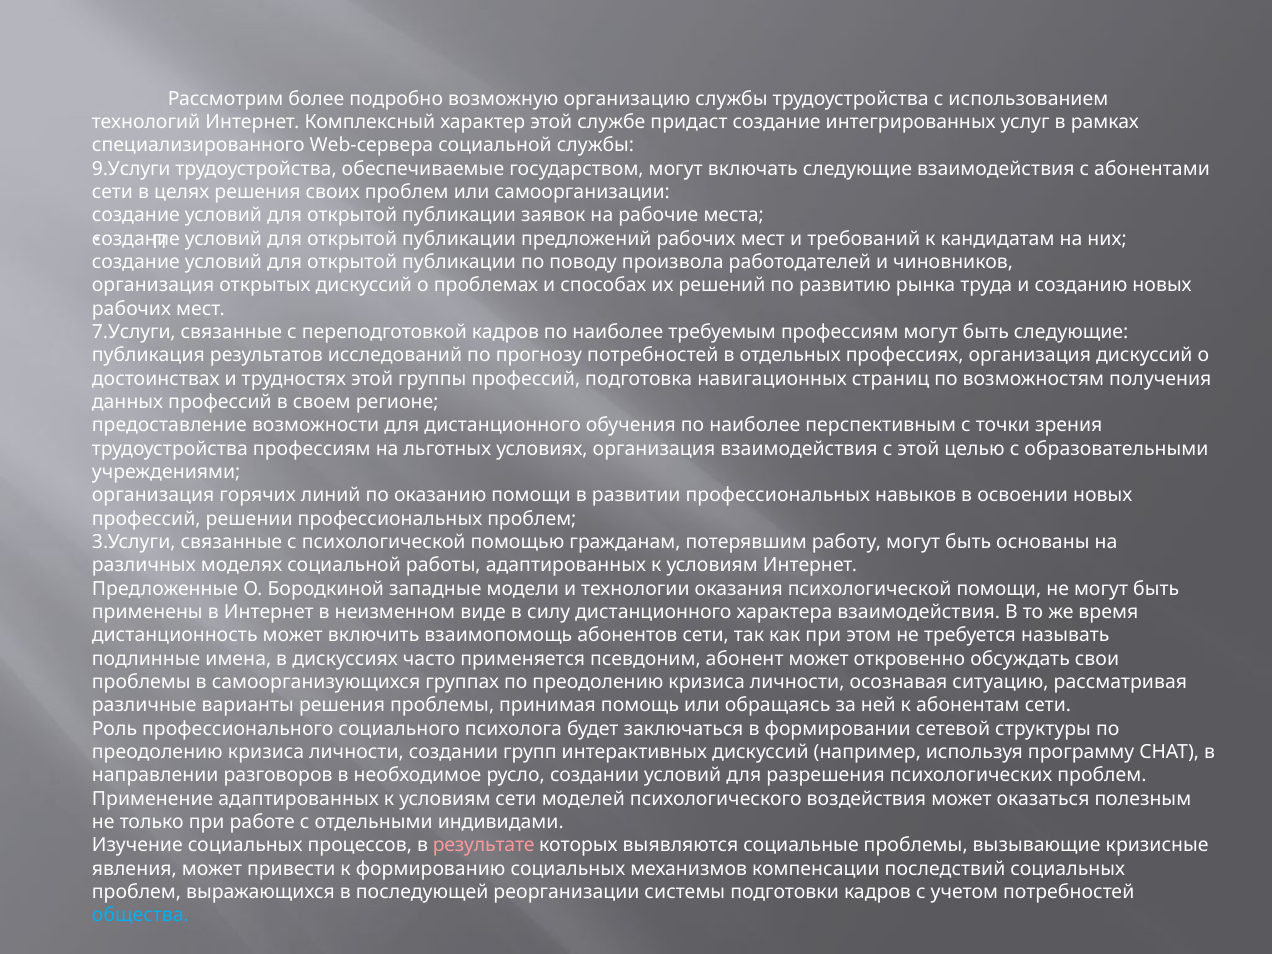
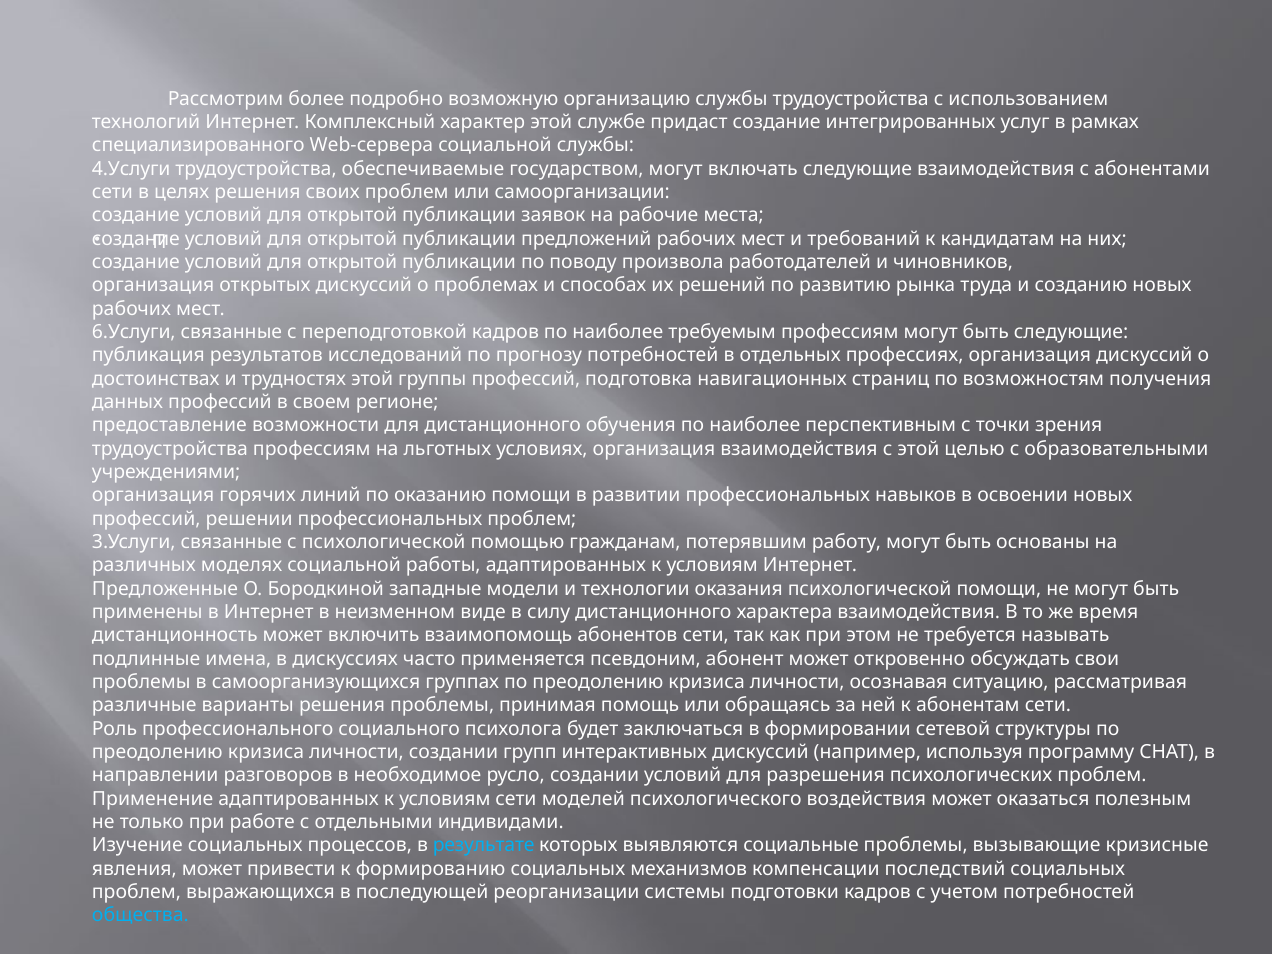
9.Услуги: 9.Услуги -> 4.Услуги
7.Услуги: 7.Услуги -> 6.Услуги
результате colour: pink -> light blue
